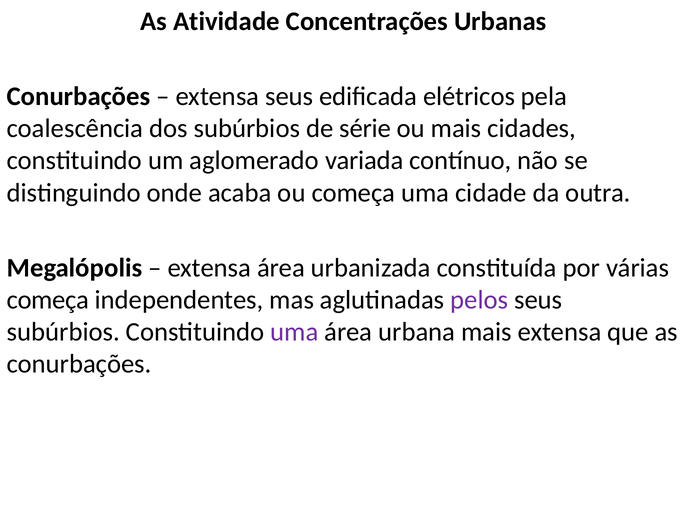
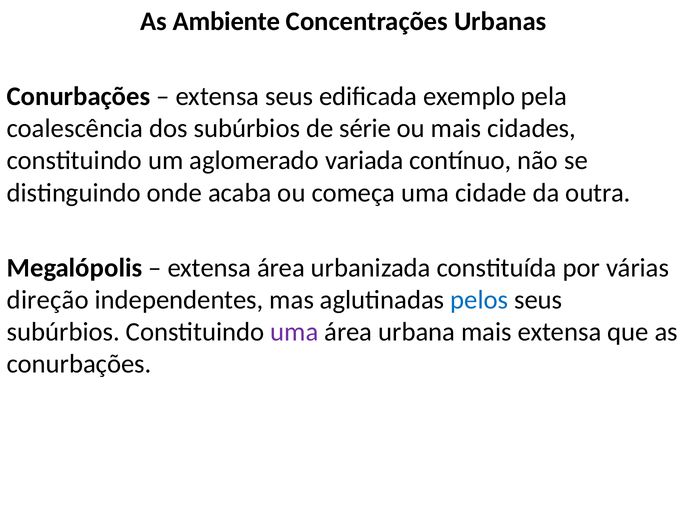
Atividade: Atividade -> Ambiente
elétricos: elétricos -> exemplo
começa at (48, 299): começa -> direção
pelos colour: purple -> blue
